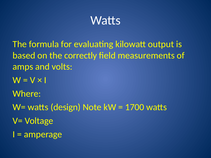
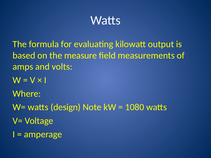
correctly: correctly -> measure
1700: 1700 -> 1080
